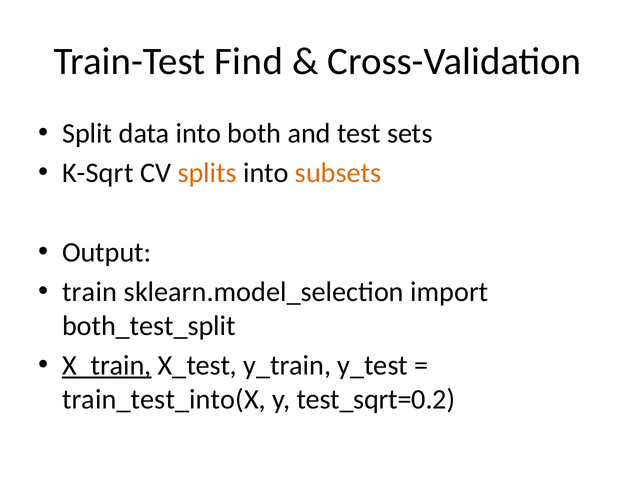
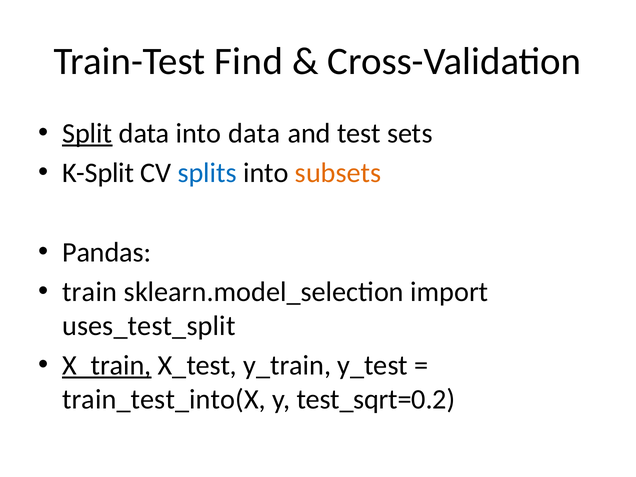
Split underline: none -> present
into both: both -> data
K-Sqrt: K-Sqrt -> K-Split
splits colour: orange -> blue
Output: Output -> Pandas
both_test_split: both_test_split -> uses_test_split
